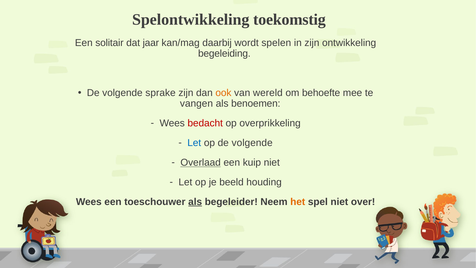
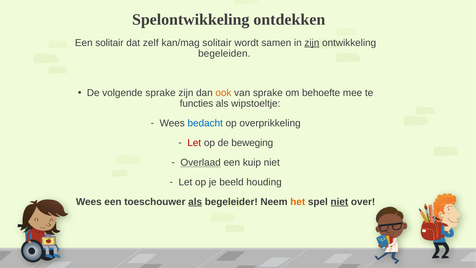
toekomstig: toekomstig -> ontdekken
jaar: jaar -> zelf
kan/mag daarbij: daarbij -> solitair
spelen: spelen -> samen
zijn at (312, 43) underline: none -> present
begeleiding: begeleiding -> begeleiden
van wereld: wereld -> sprake
vangen: vangen -> functies
benoemen: benoemen -> wipstoeltje
bedacht colour: red -> blue
Let at (194, 143) colour: blue -> red
op de volgende: volgende -> beweging
niet at (339, 202) underline: none -> present
